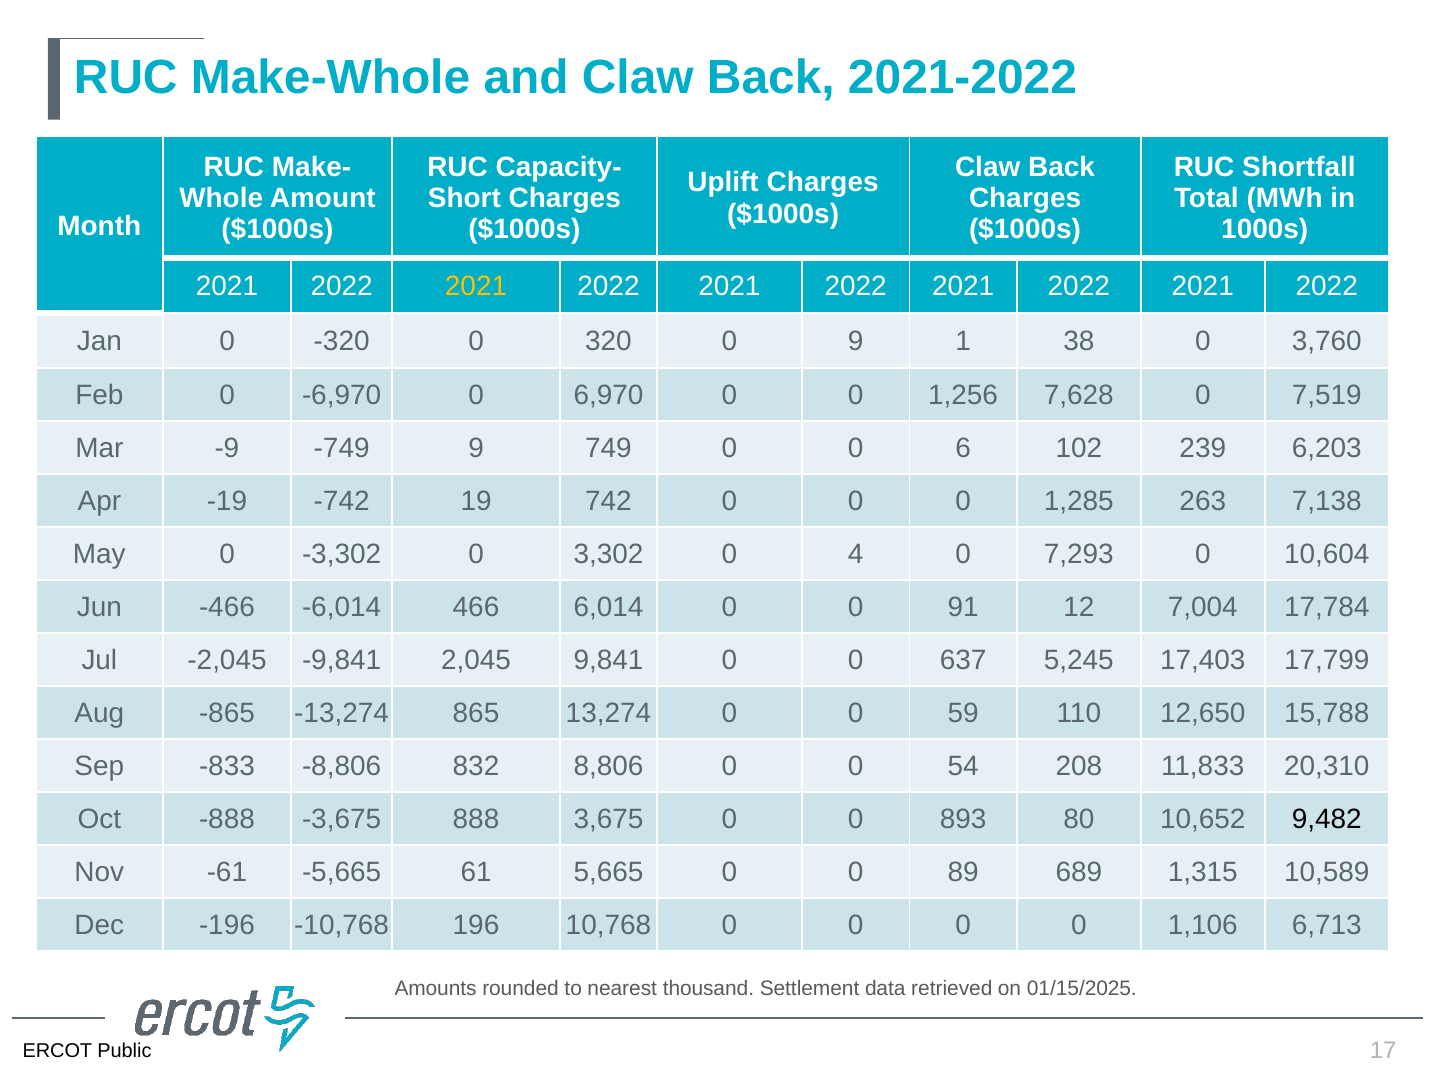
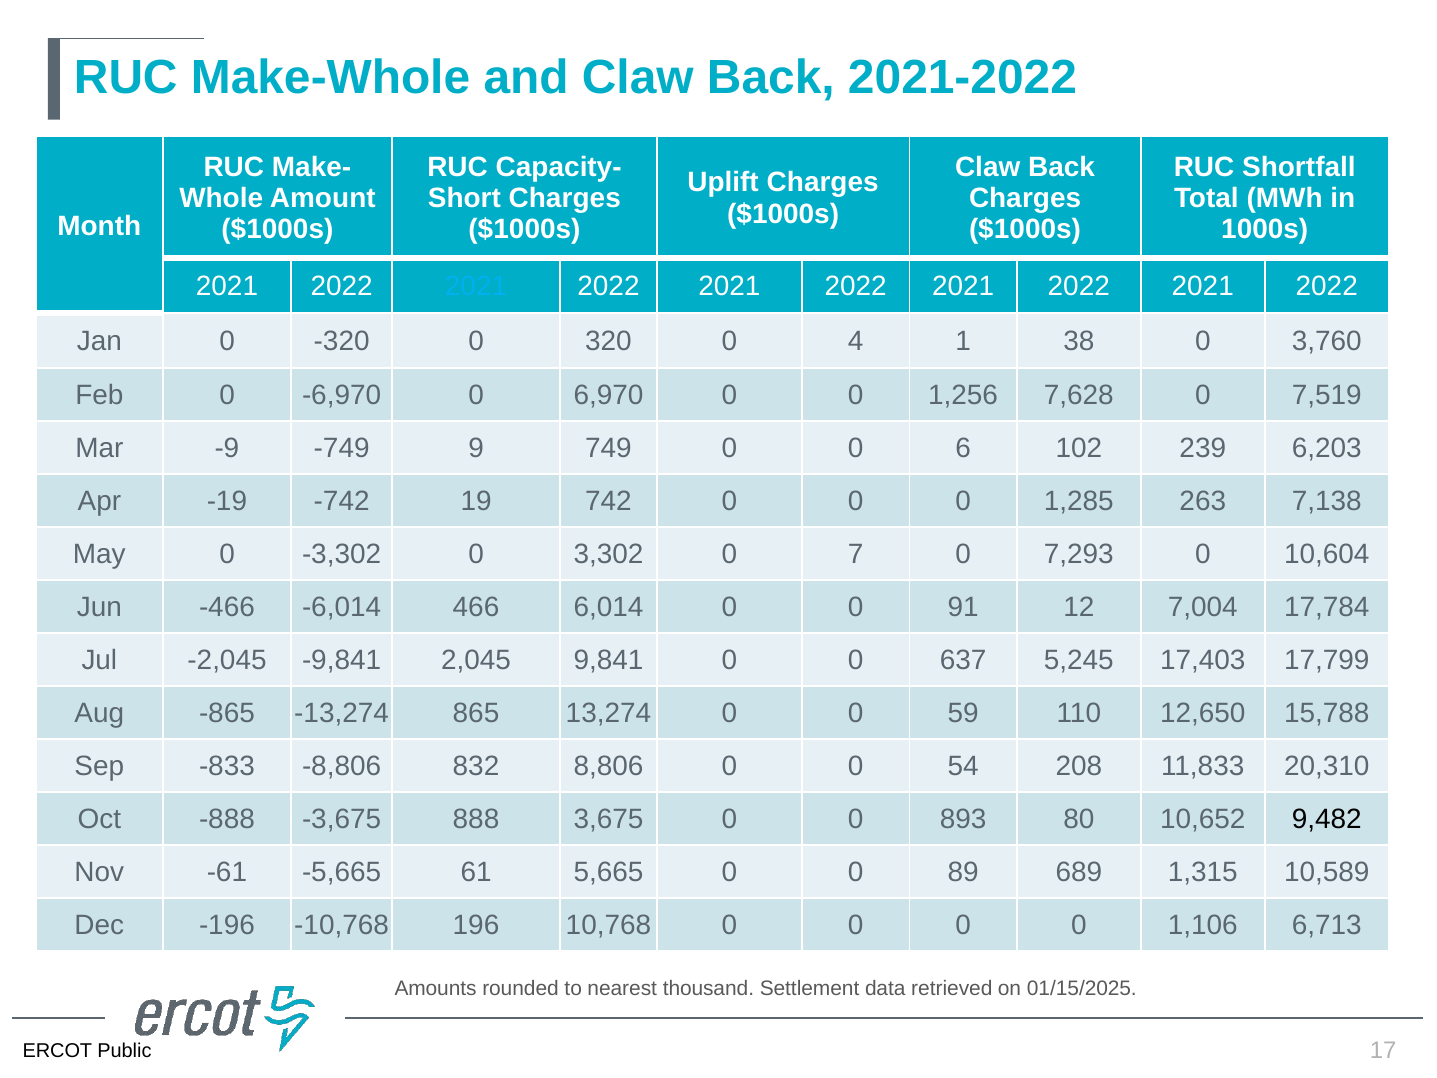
2021 at (476, 286) colour: yellow -> light blue
0 9: 9 -> 4
4: 4 -> 7
